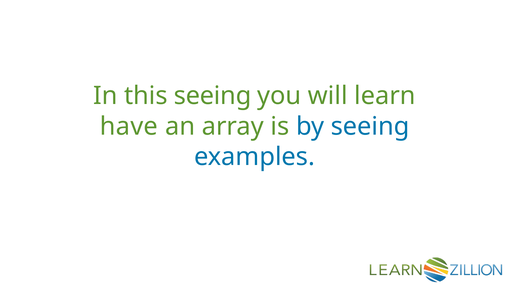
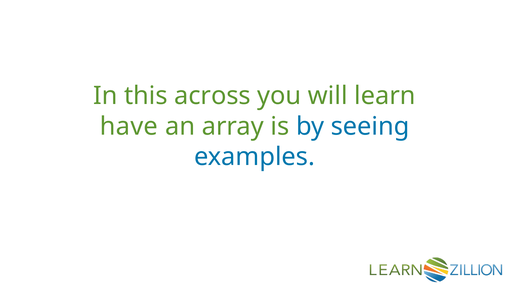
this seeing: seeing -> across
